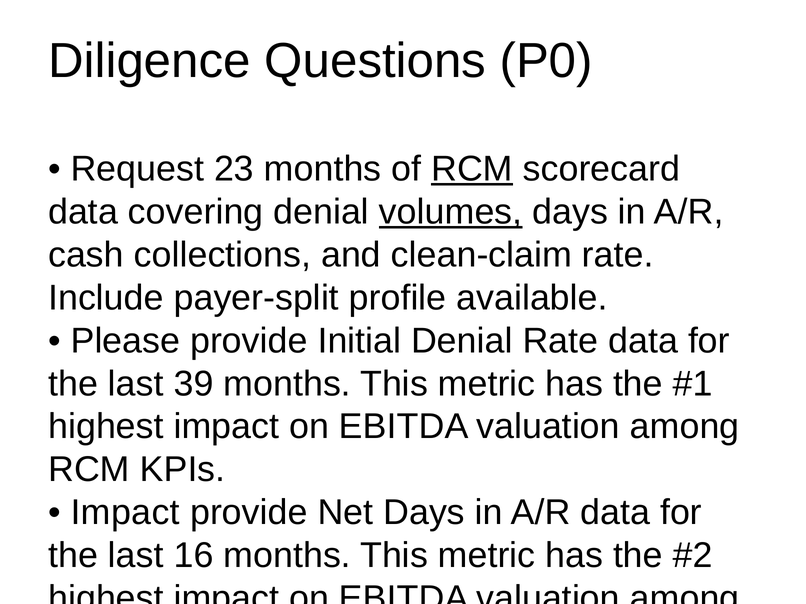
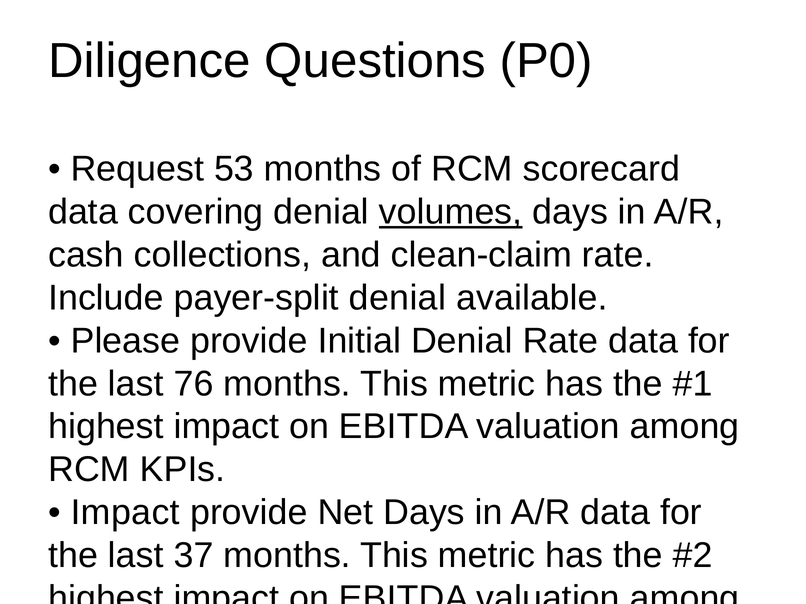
23: 23 -> 53
RCM at (472, 169) underline: present -> none
payer-split profile: profile -> denial
39: 39 -> 76
16: 16 -> 37
